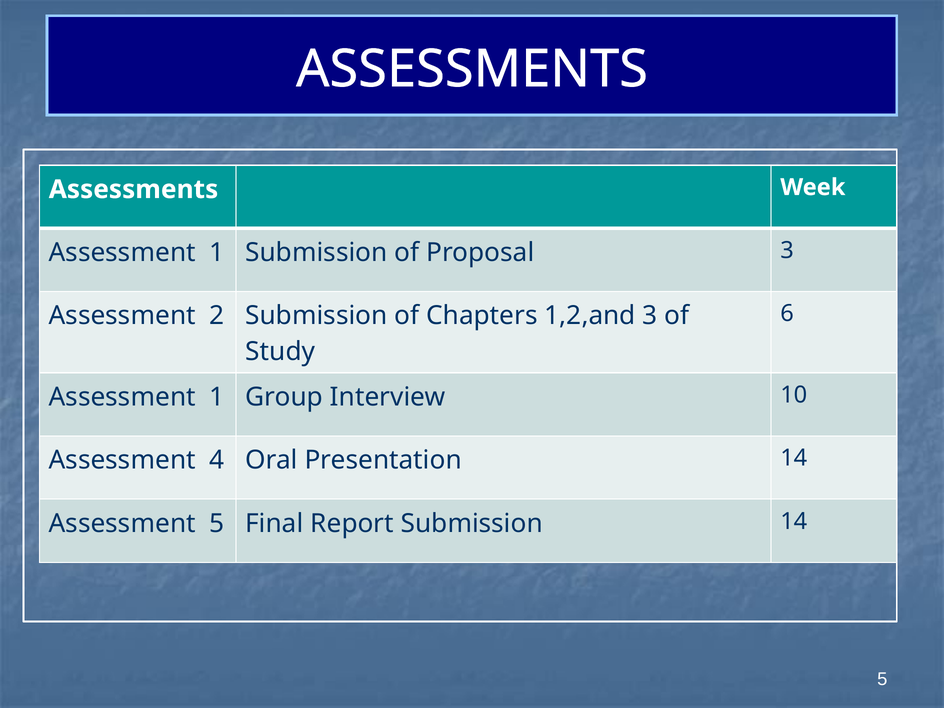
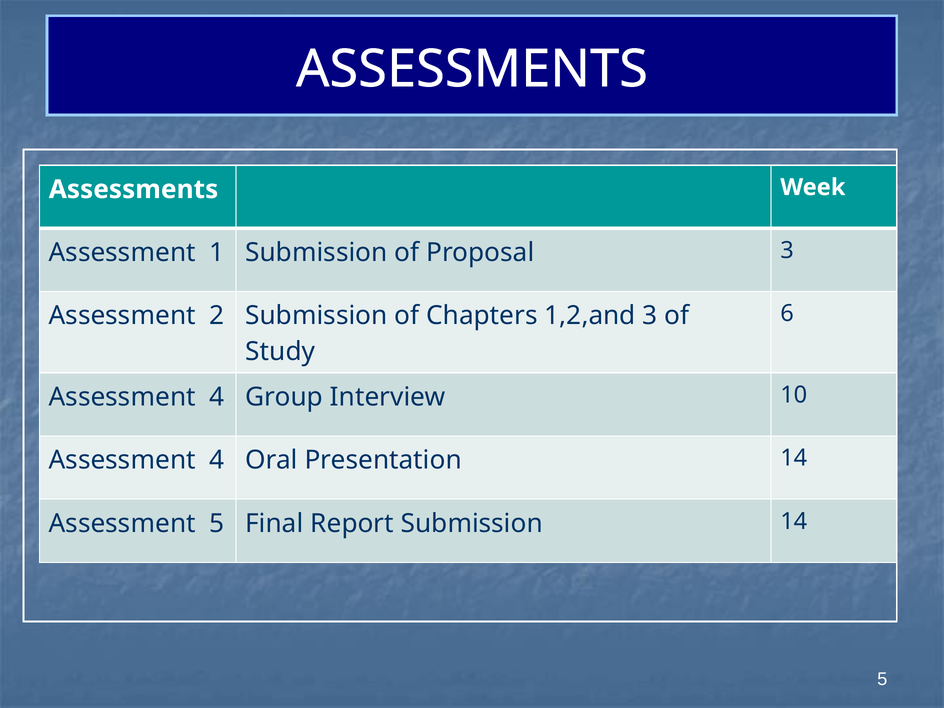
1 at (217, 397): 1 -> 4
